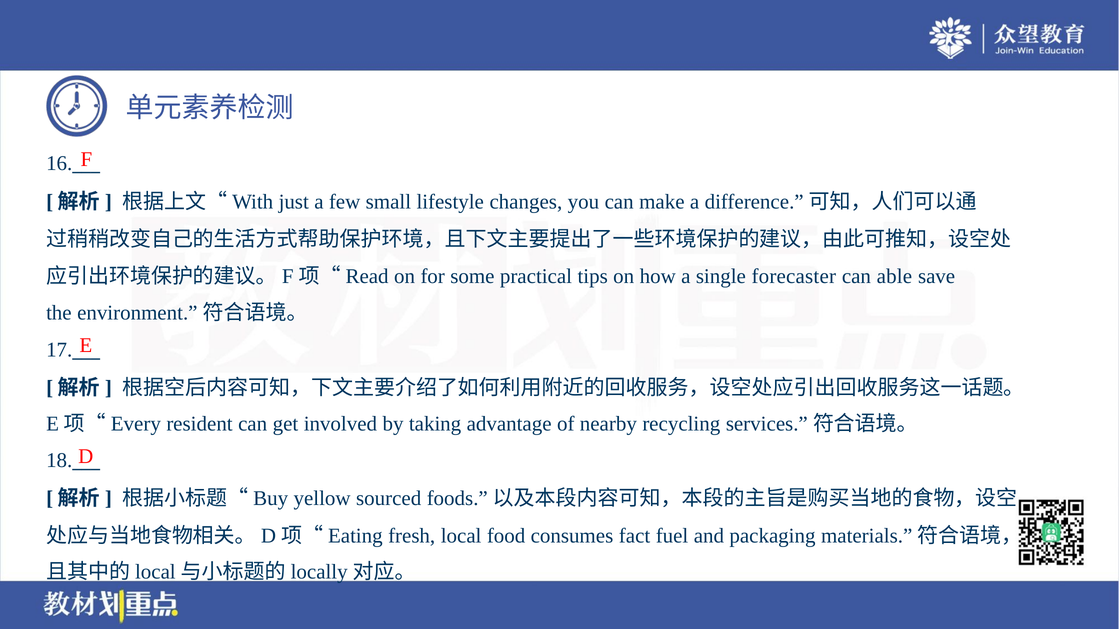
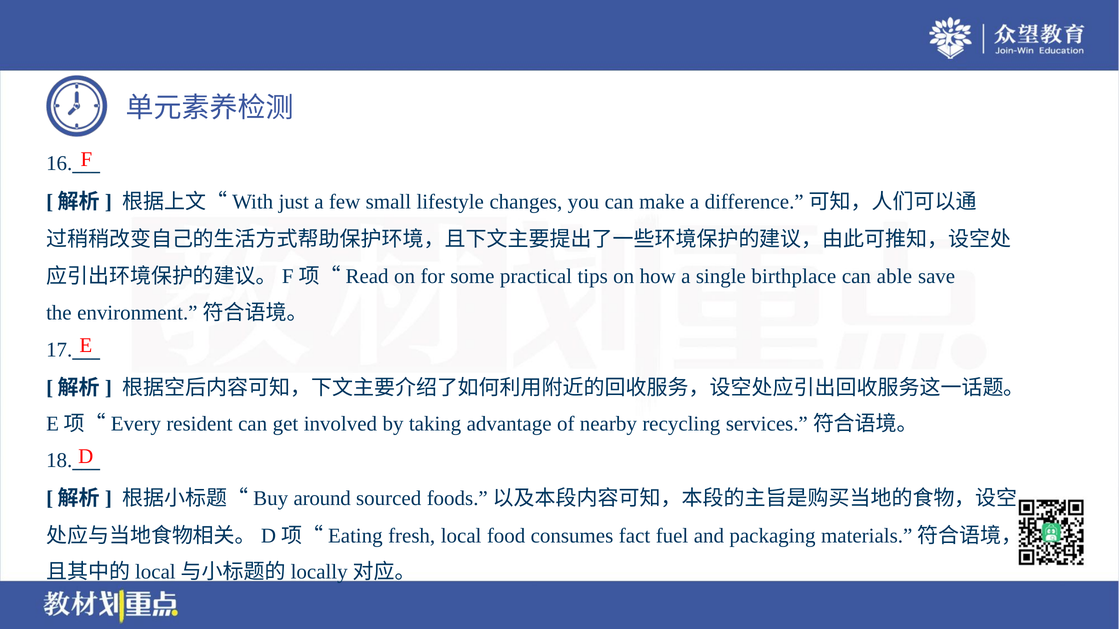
forecaster: forecaster -> birthplace
yellow: yellow -> around
